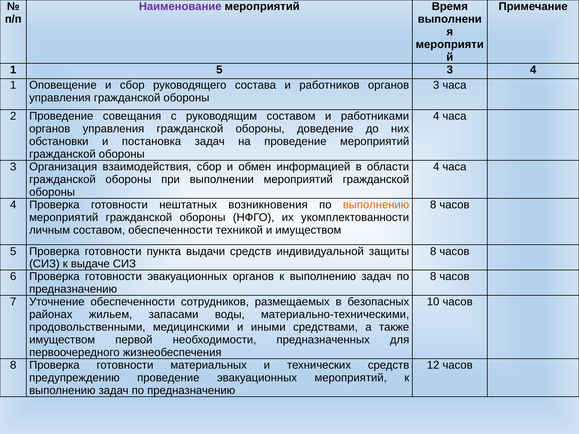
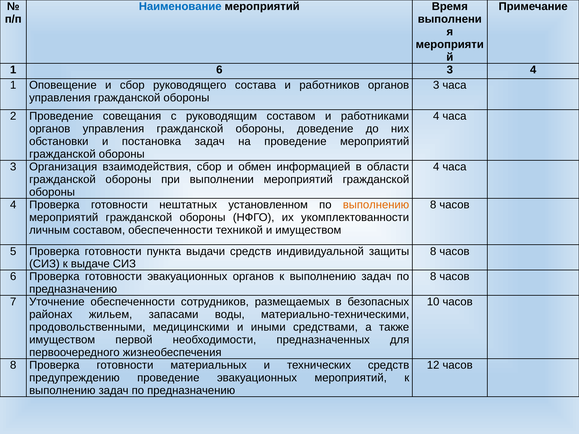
Наименование colour: purple -> blue
1 5: 5 -> 6
возникновения: возникновения -> установленном
